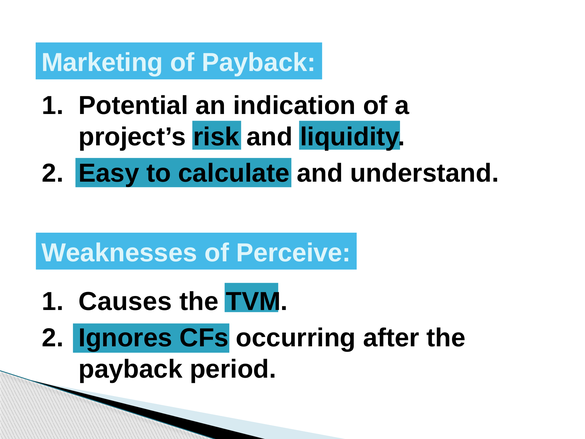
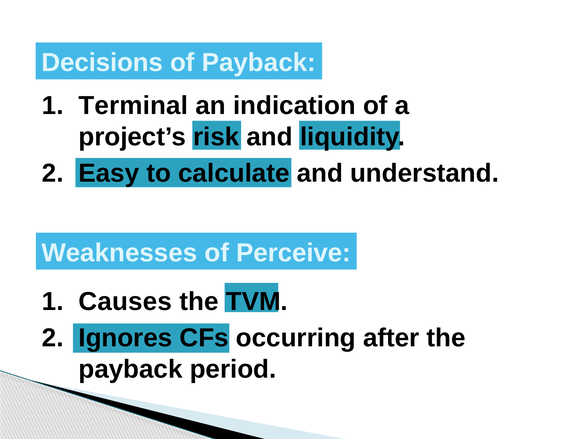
Marketing: Marketing -> Decisions
Potential: Potential -> Terminal
